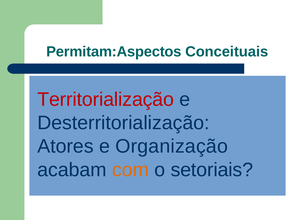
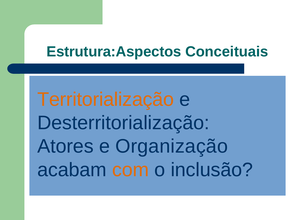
Permitam:Aspectos: Permitam:Aspectos -> Estrutura:Aspectos
Territorialização colour: red -> orange
setoriais: setoriais -> inclusão
